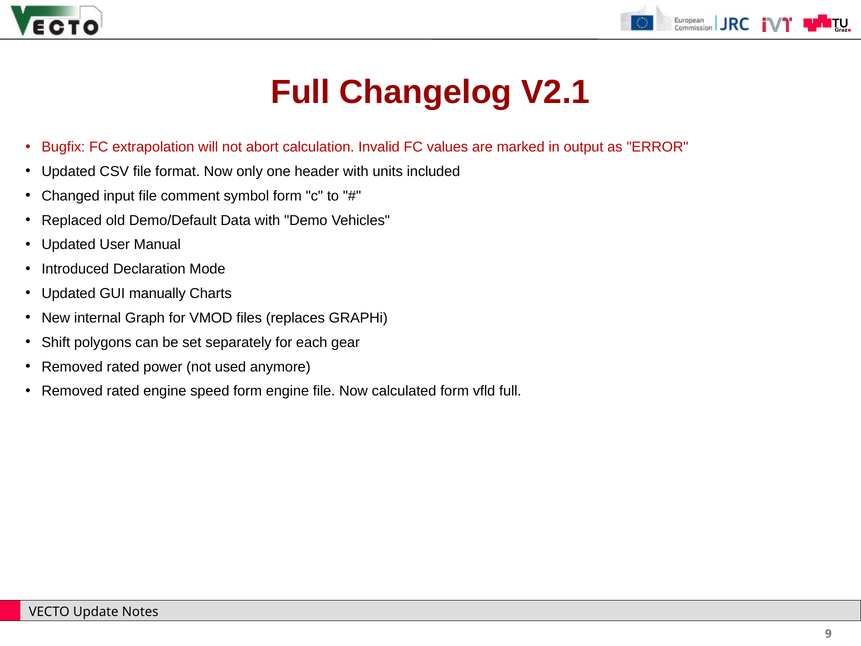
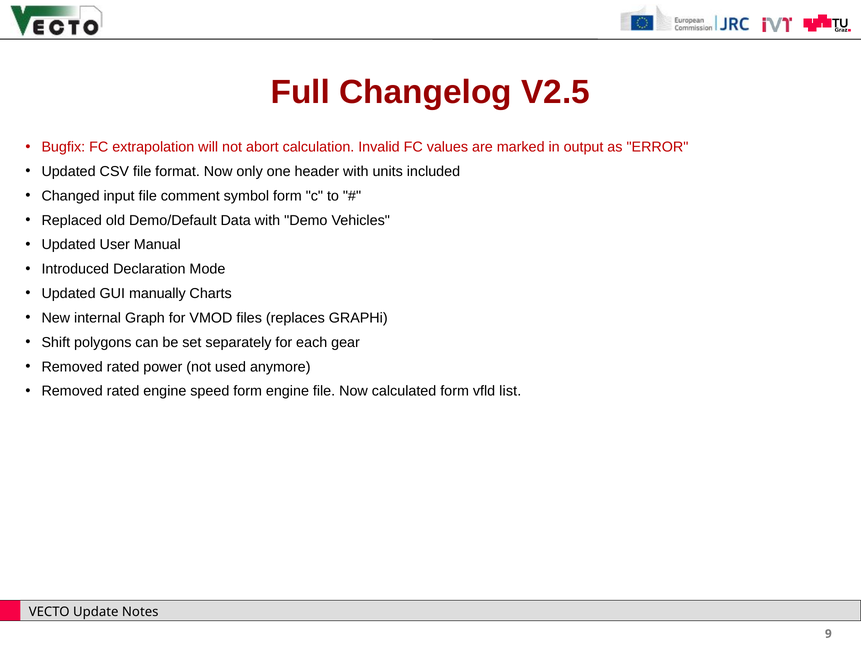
V2.1: V2.1 -> V2.5
vfld full: full -> list
